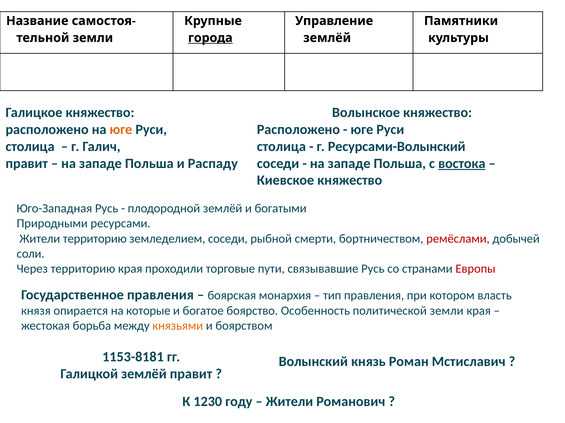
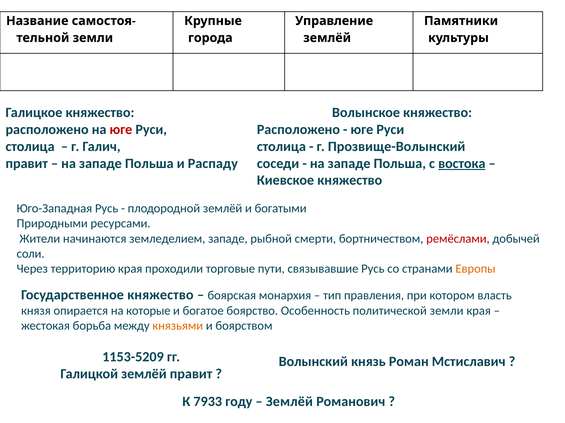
города underline: present -> none
юге at (121, 130) colour: orange -> red
Ресурсами-Волынский: Ресурсами-Волынский -> Прозвище-Волынский
Жители территорию: территорию -> начинаются
земледелием соседи: соседи -> западе
Европы colour: red -> orange
Государственное правления: правления -> княжество
1153-8181: 1153-8181 -> 1153-5209
1230: 1230 -> 7933
Жители at (289, 402): Жители -> Землёй
